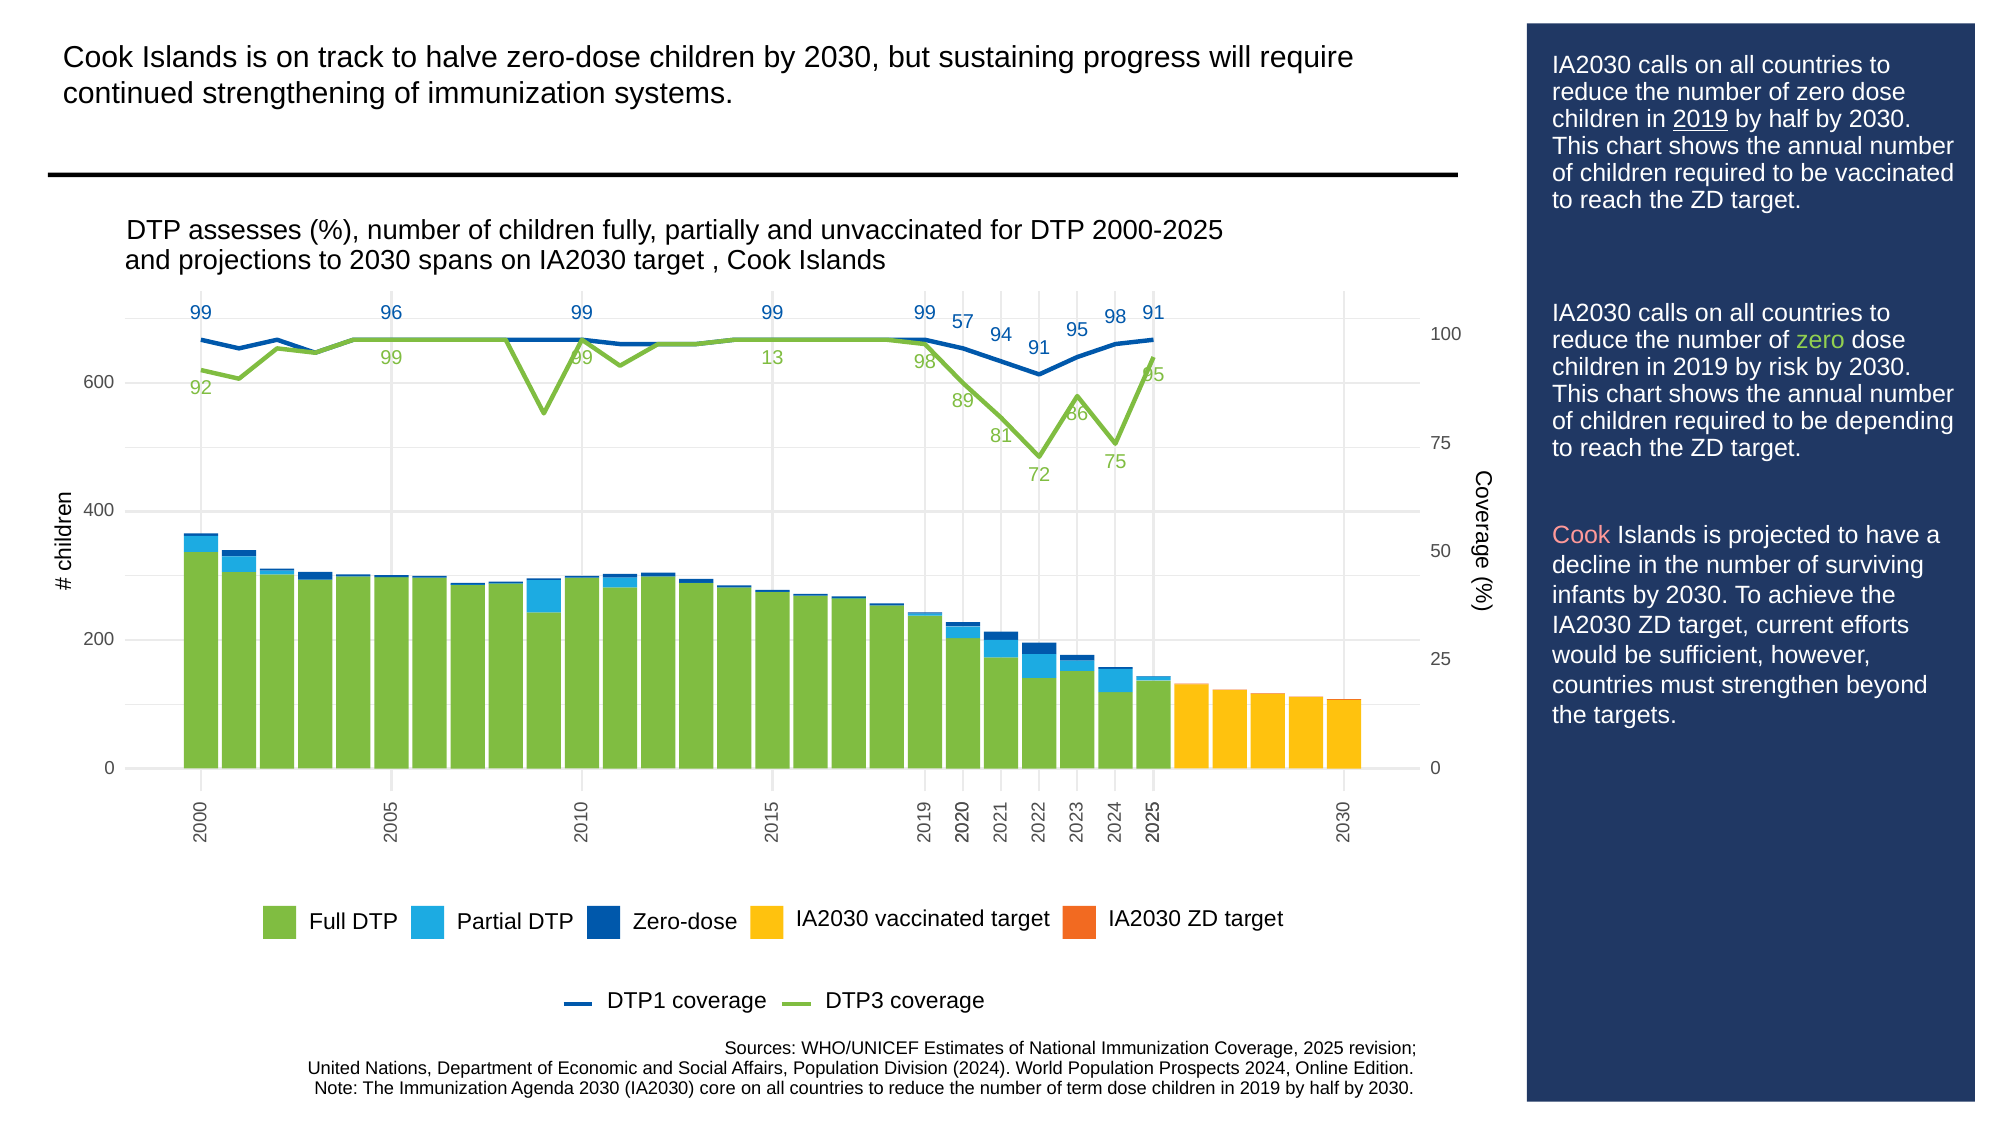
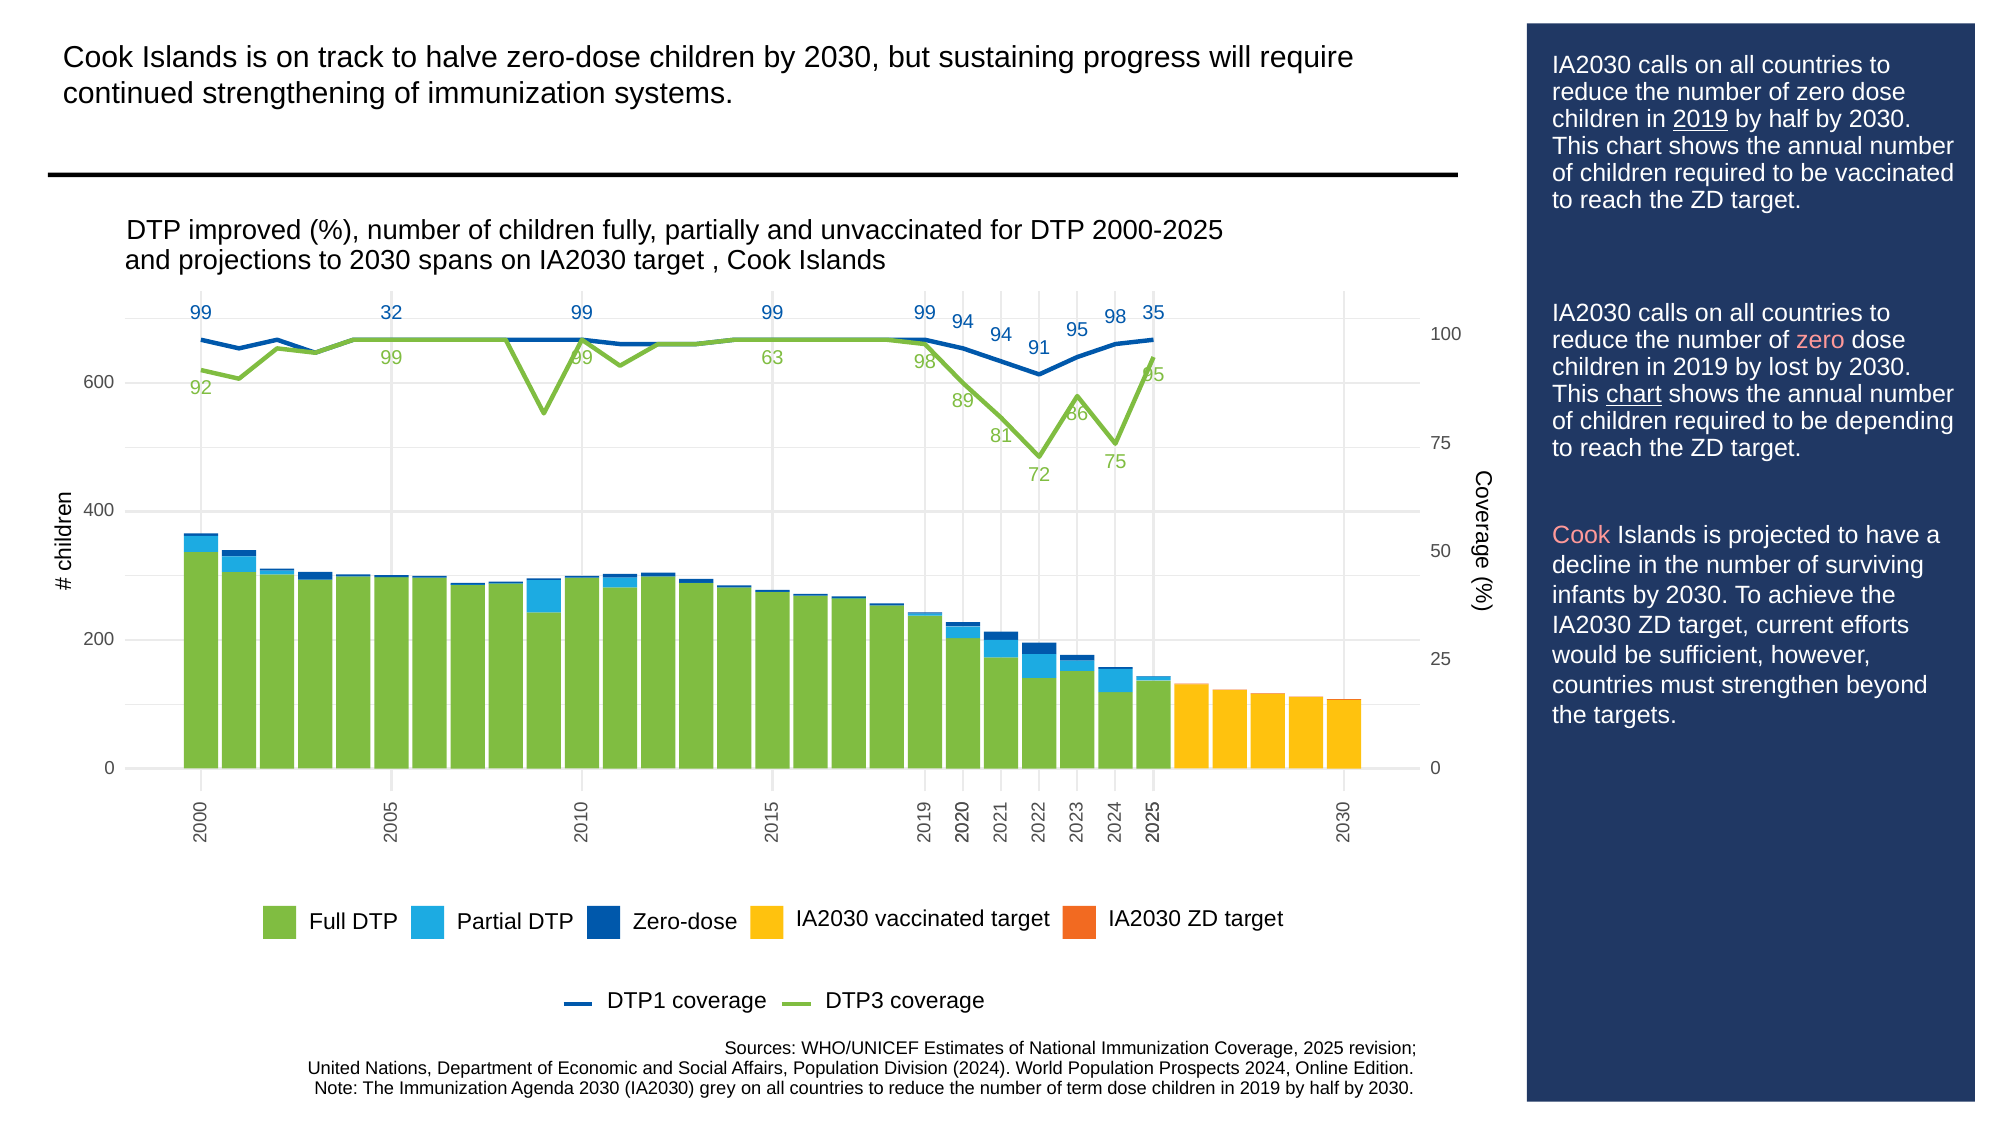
assesses: assesses -> improved
96: 96 -> 32
99 57: 57 -> 94
98 91: 91 -> 35
zero at (1821, 341) colour: light green -> pink
13: 13 -> 63
risk: risk -> lost
chart at (1634, 395) underline: none -> present
core: core -> grey
